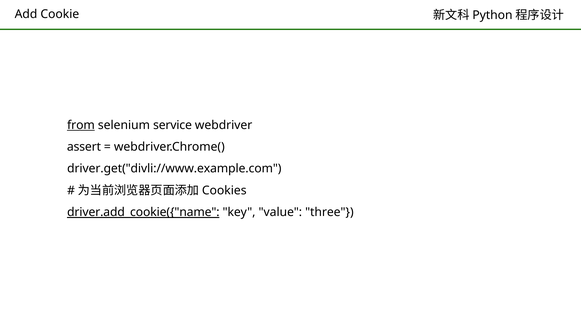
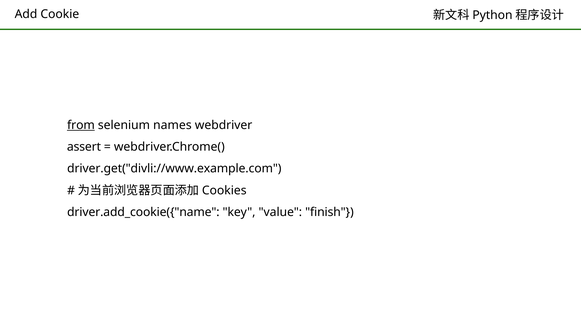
service: service -> names
driver.add_cookie({"name underline: present -> none
three: three -> finish
